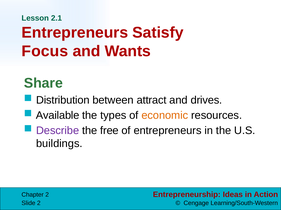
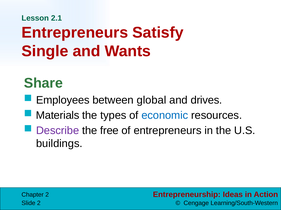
Focus: Focus -> Single
Distribution: Distribution -> Employees
attract: attract -> global
Available: Available -> Materials
economic colour: orange -> blue
